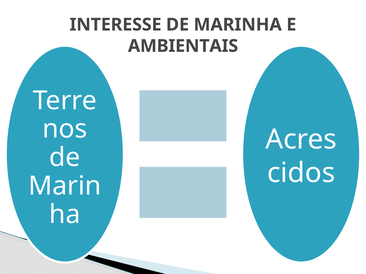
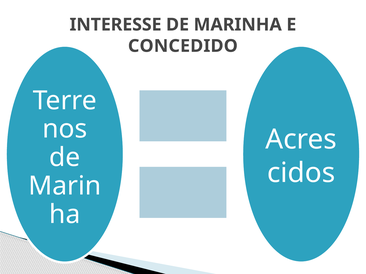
AMBIENTAIS: AMBIENTAIS -> CONCEDIDO
